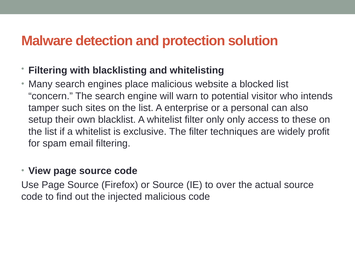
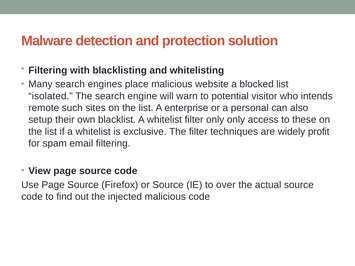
concern: concern -> isolated
tamper: tamper -> remote
